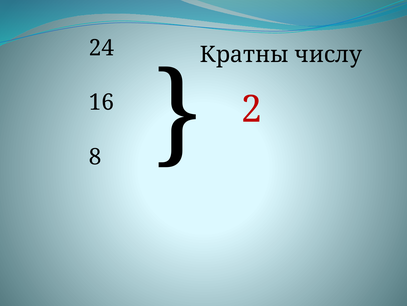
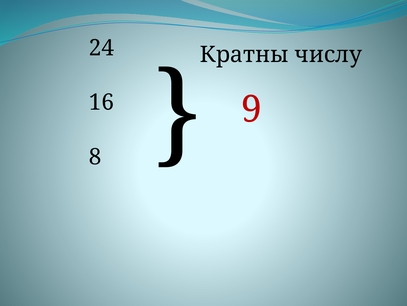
2: 2 -> 9
